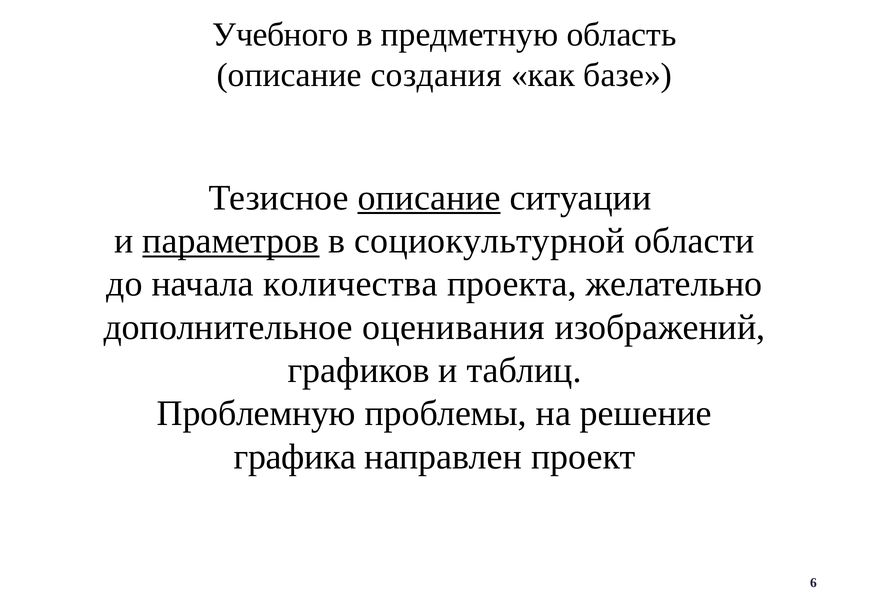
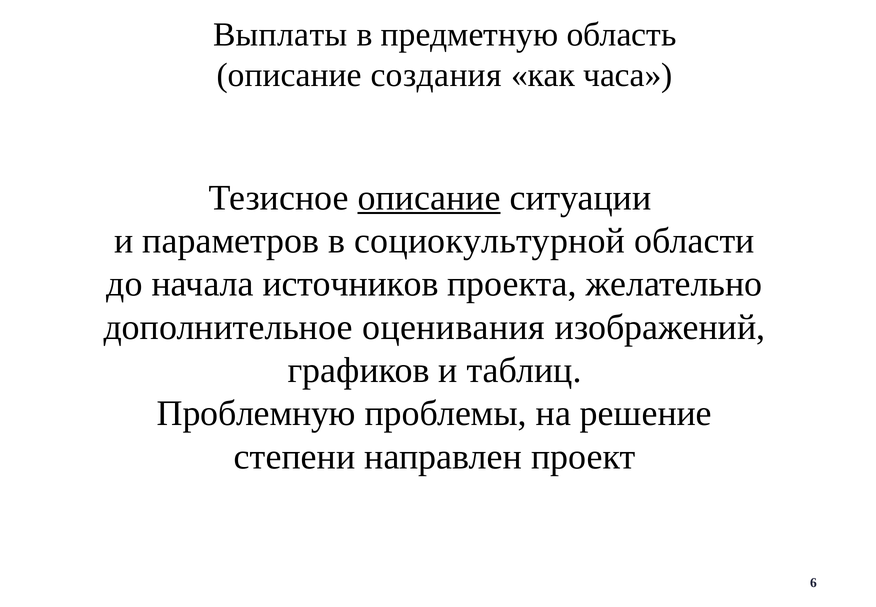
Учебного: Учебного -> Выплаты
базе: базе -> часа
параметров underline: present -> none
количества: количества -> источников
графика: графика -> степени
